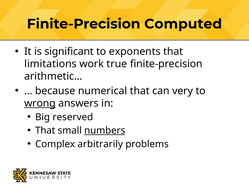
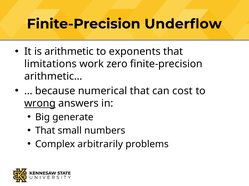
Computed: Computed -> Underflow
significant: significant -> arithmetic
true: true -> zero
very: very -> cost
reserved: reserved -> generate
numbers underline: present -> none
